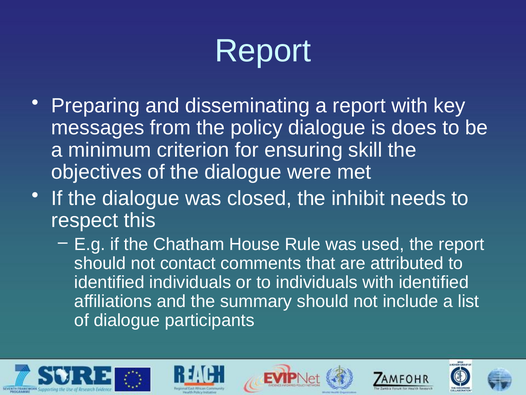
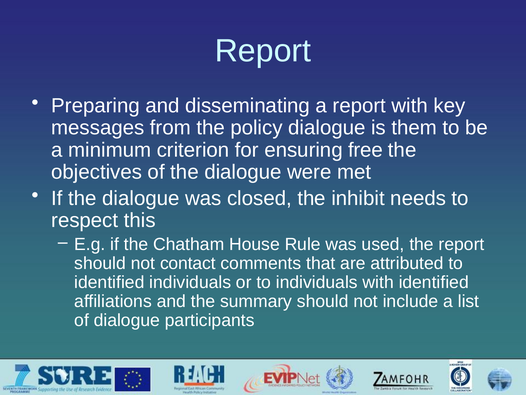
does: does -> them
skill: skill -> free
